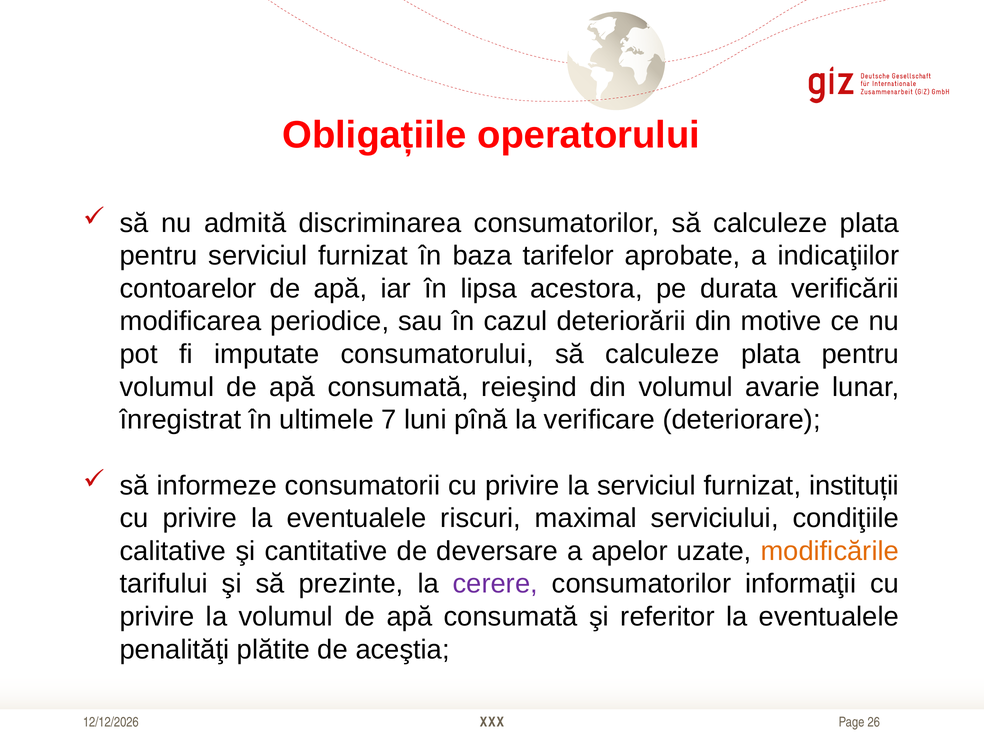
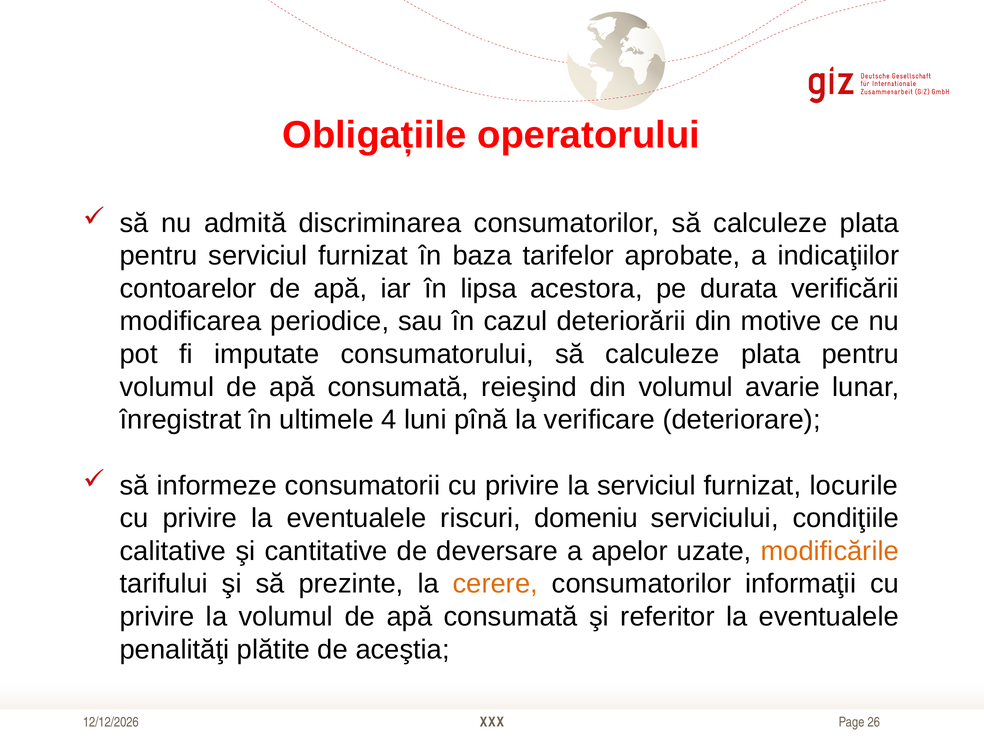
7: 7 -> 4
instituții: instituții -> locurile
maximal: maximal -> domeniu
cerere colour: purple -> orange
